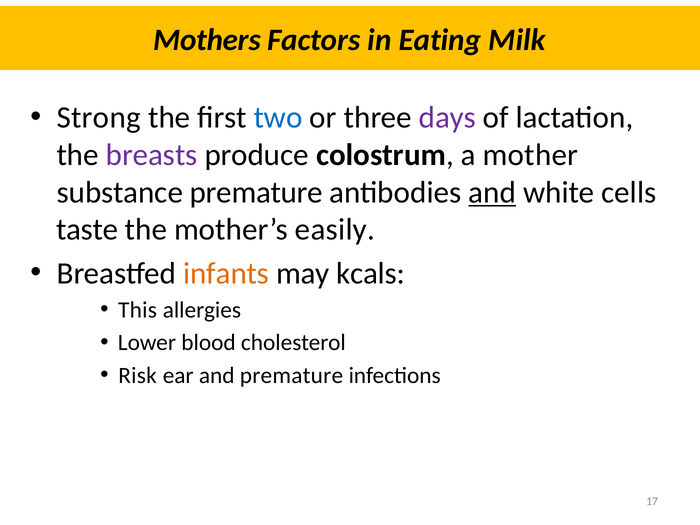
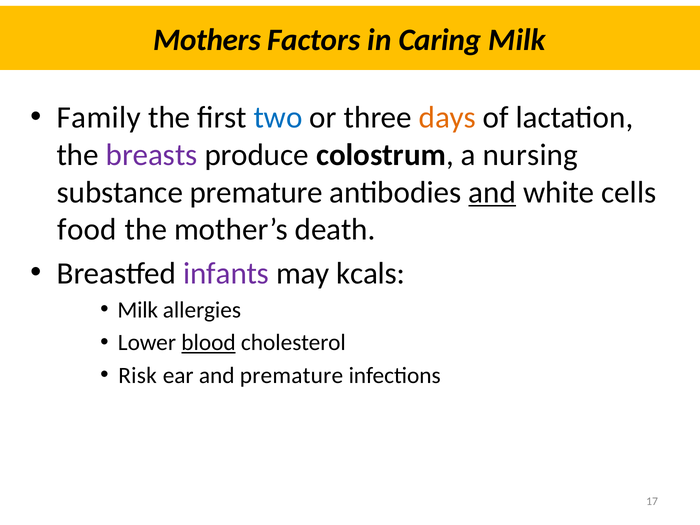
Eating: Eating -> Caring
Strong: Strong -> Family
days colour: purple -> orange
mother: mother -> nursing
taste: taste -> food
easily: easily -> death
infants colour: orange -> purple
This at (138, 310): This -> Milk
blood underline: none -> present
